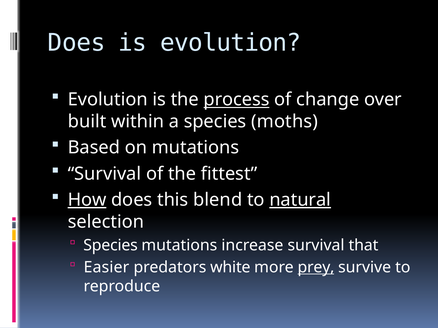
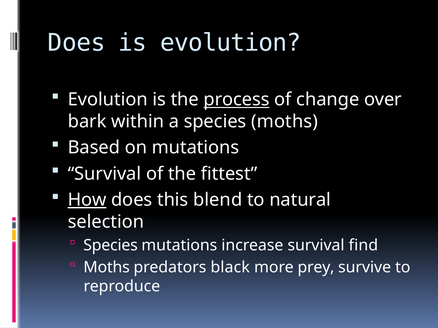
built: built -> bark
natural underline: present -> none
that: that -> find
Easier at (106, 268): Easier -> Moths
white: white -> black
prey underline: present -> none
